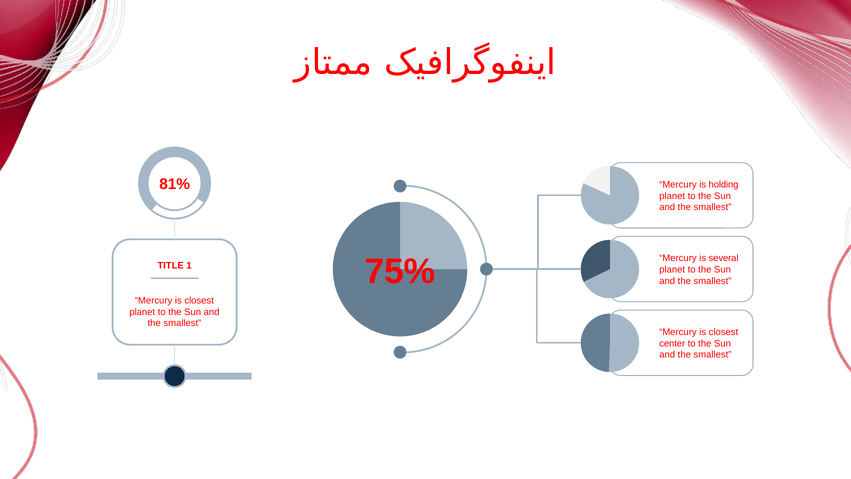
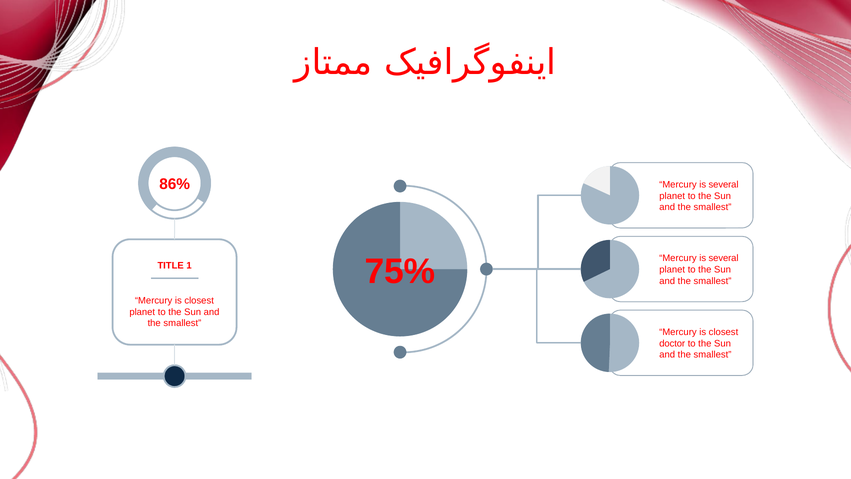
81%: 81% -> 86%
holding at (724, 185): holding -> several
center: center -> doctor
